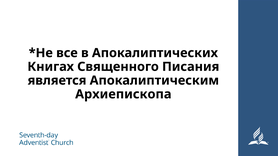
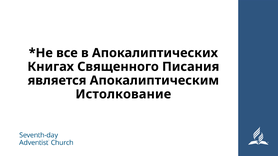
Архиепископа: Архиепископа -> Истолкование
